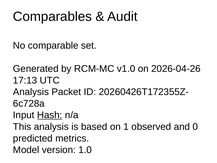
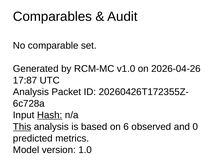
17:13: 17:13 -> 17:87
This underline: none -> present
1: 1 -> 6
